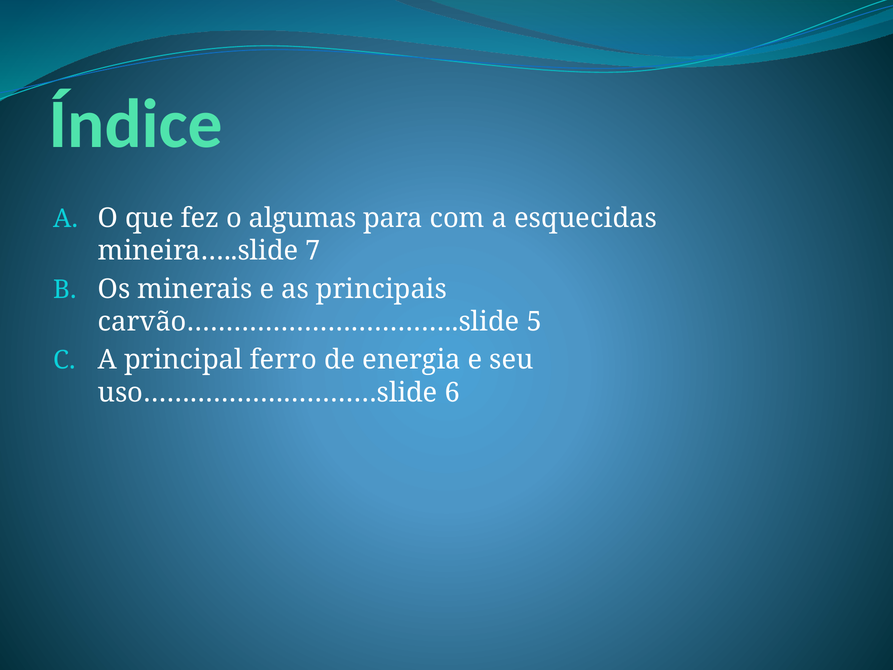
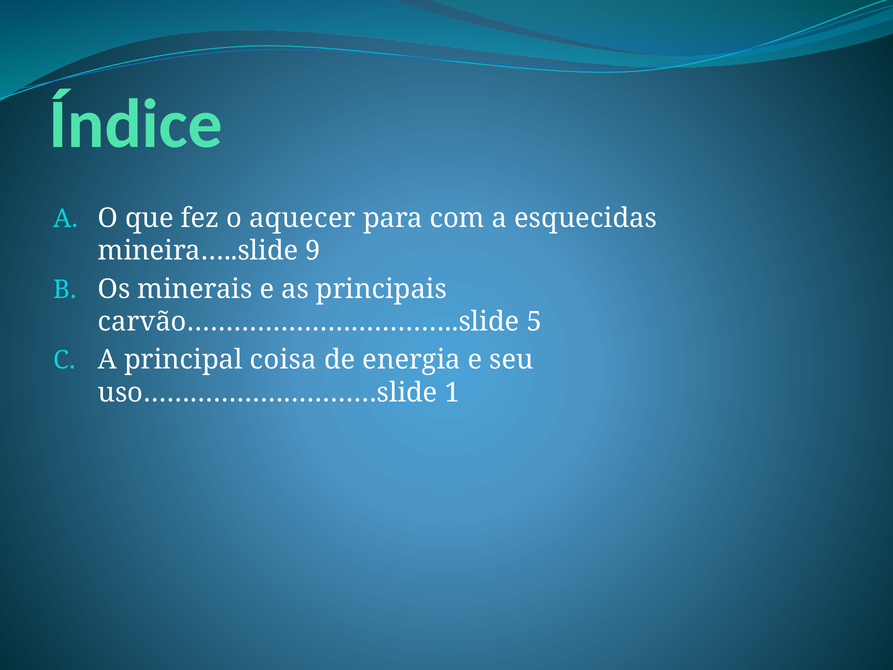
algumas: algumas -> aquecer
7: 7 -> 9
ferro: ferro -> coisa
6: 6 -> 1
